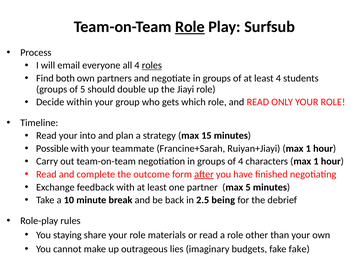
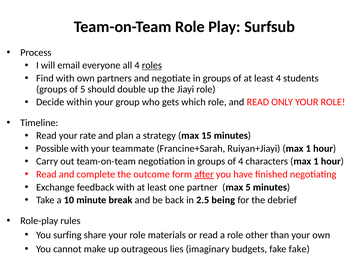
Role at (190, 27) underline: present -> none
Find both: both -> with
into: into -> rate
staying: staying -> surfing
